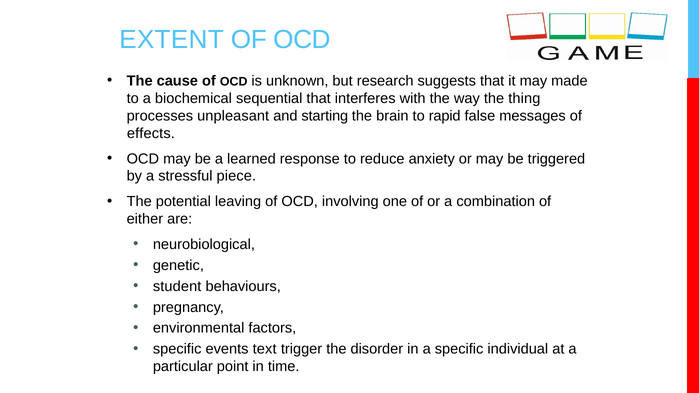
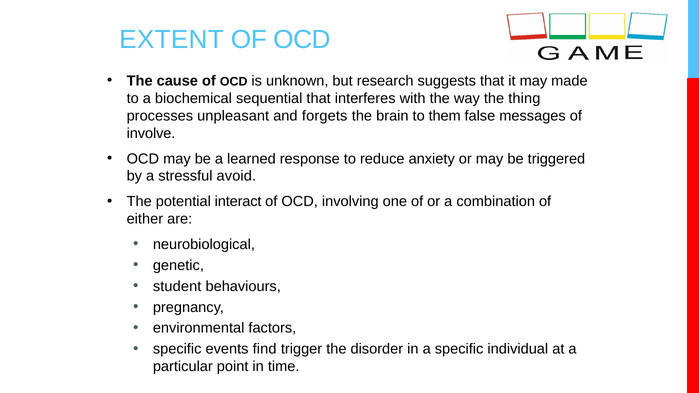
starting: starting -> forgets
rapid: rapid -> them
effects: effects -> involve
piece: piece -> avoid
leaving: leaving -> interact
text: text -> find
